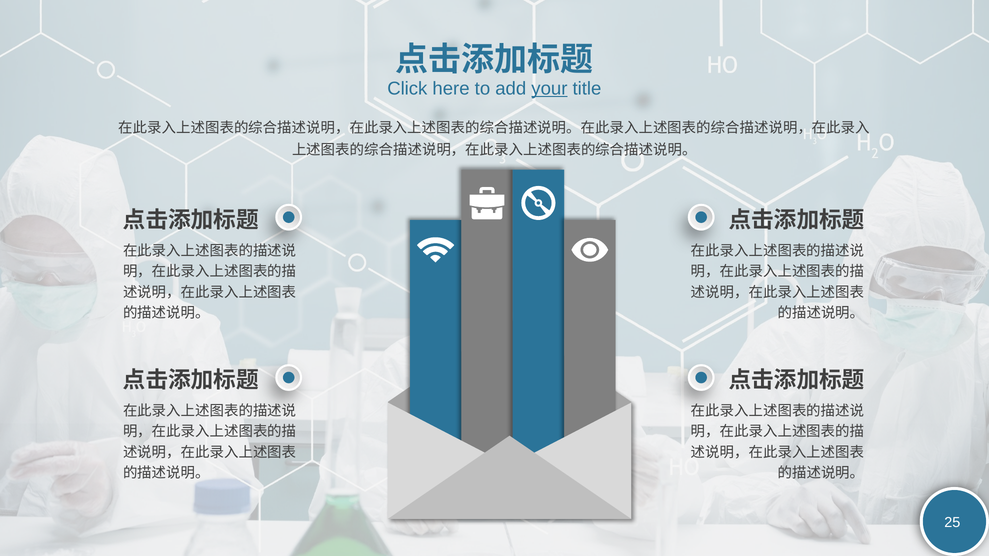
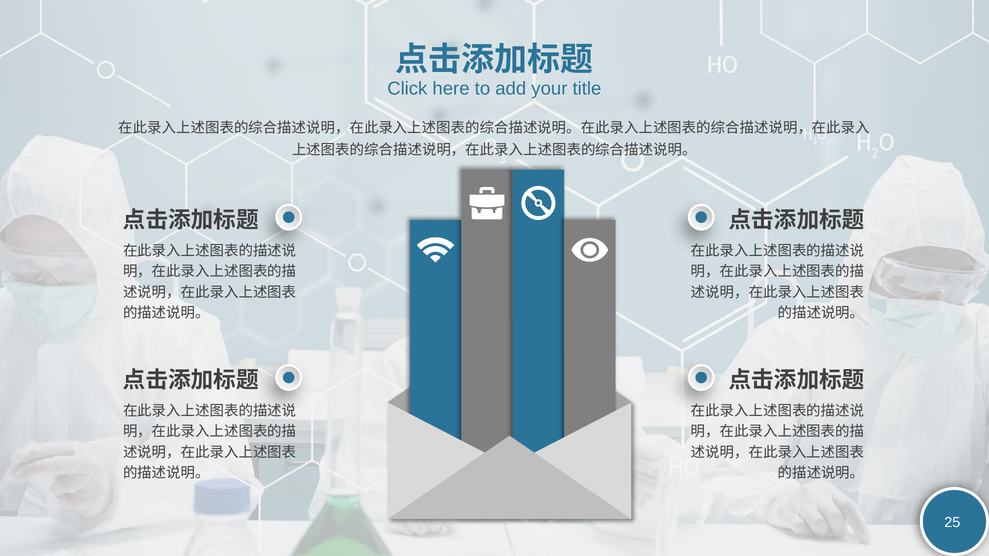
your underline: present -> none
